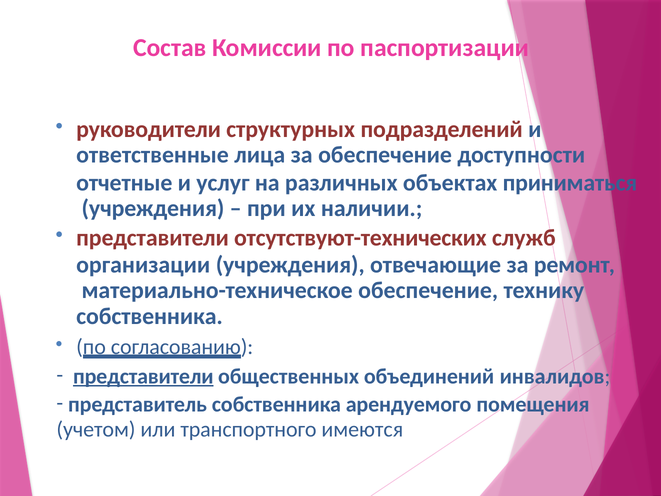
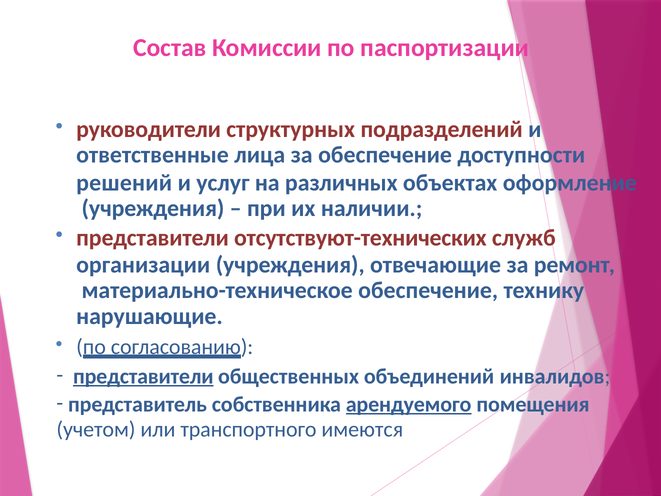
отчетные: отчетные -> решений
приниматься: приниматься -> оформление
собственника at (150, 316): собственника -> нарушающие
арендуемого underline: none -> present
